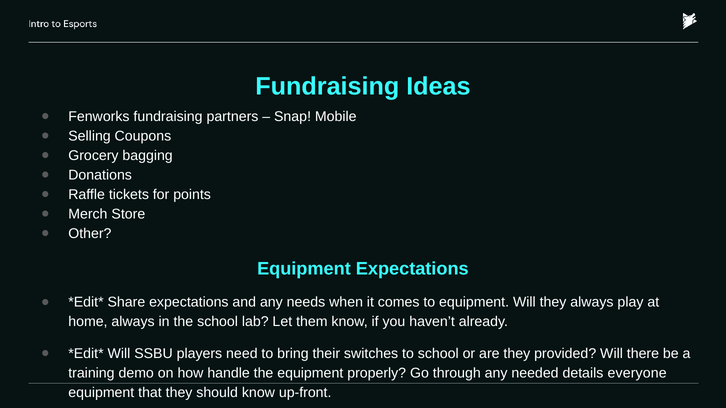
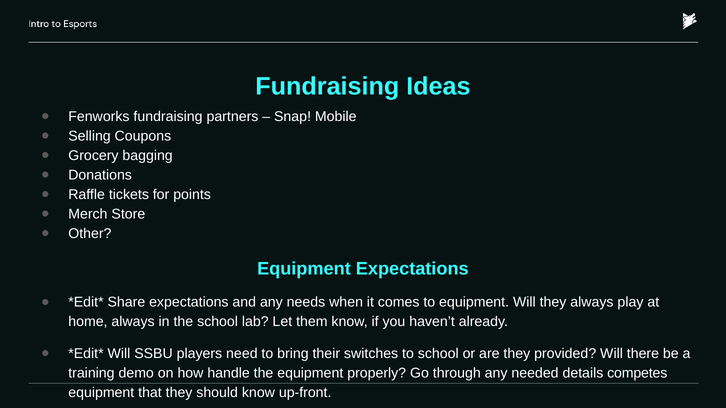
everyone: everyone -> competes
